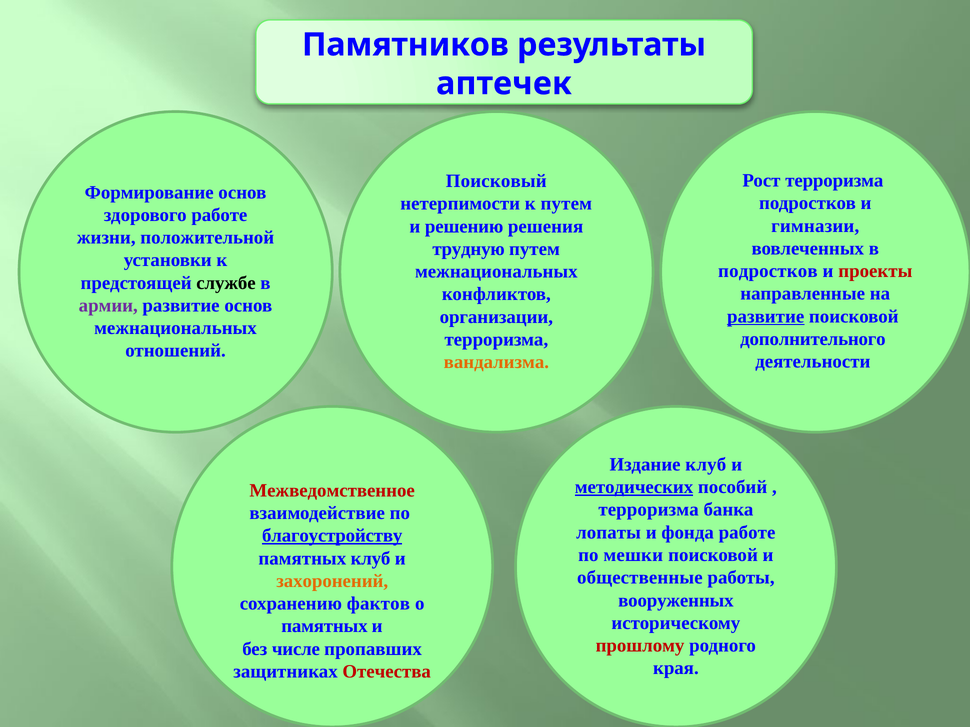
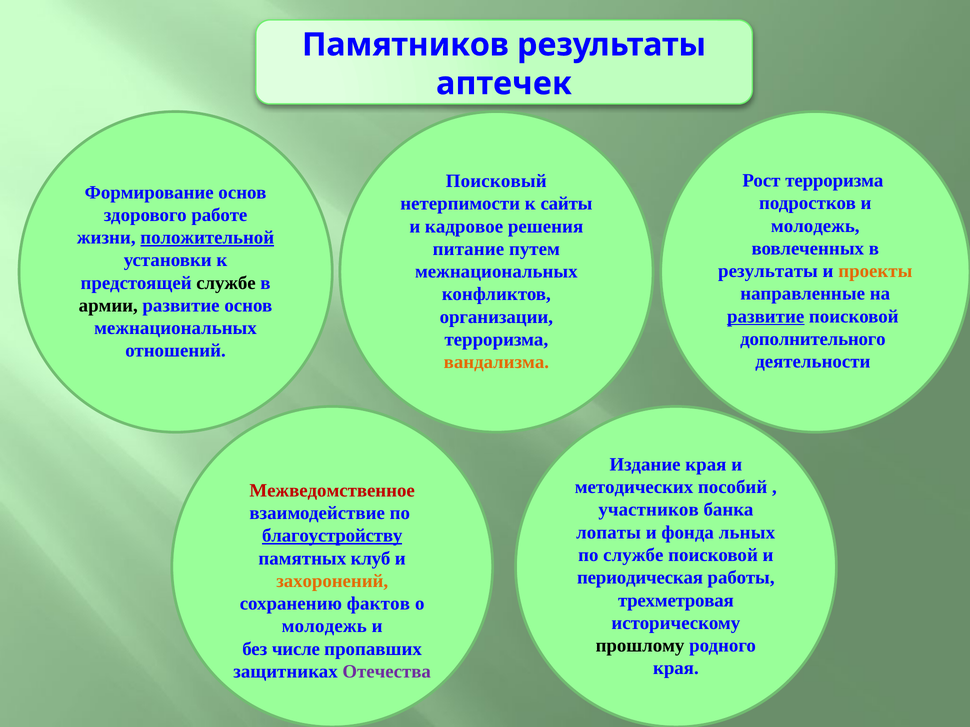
к путем: путем -> сайты
гимназии at (815, 226): гимназии -> молодежь
решению: решению -> кадровое
положительной underline: none -> present
трудную: трудную -> питание
подростков at (768, 271): подростков -> результаты
проекты colour: red -> orange
армии colour: purple -> black
Издание клуб: клуб -> края
методических underline: present -> none
терроризма at (649, 510): терроризма -> участников
фонда работе: работе -> льных
по мешки: мешки -> службе
общественные: общественные -> периодическая
вооруженных: вооруженных -> трехметровая
памятных at (324, 627): памятных -> молодежь
прошлому colour: red -> black
Отечества colour: red -> purple
